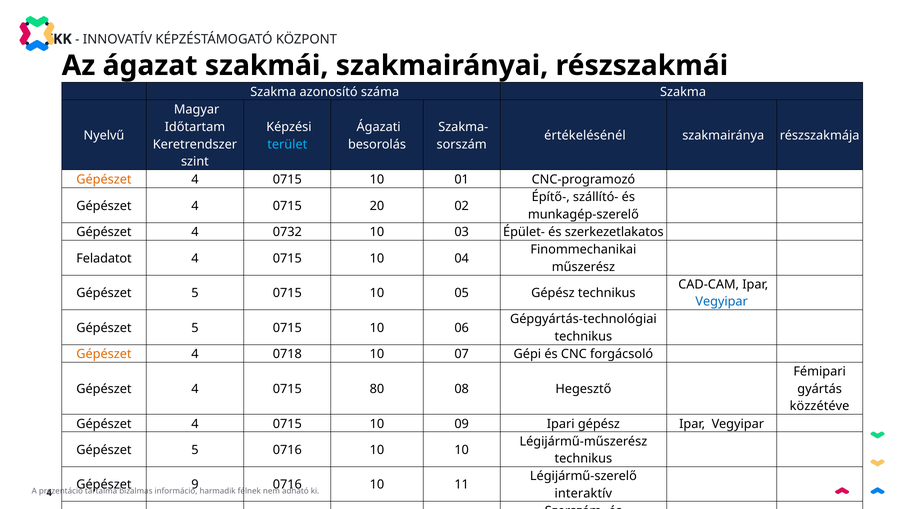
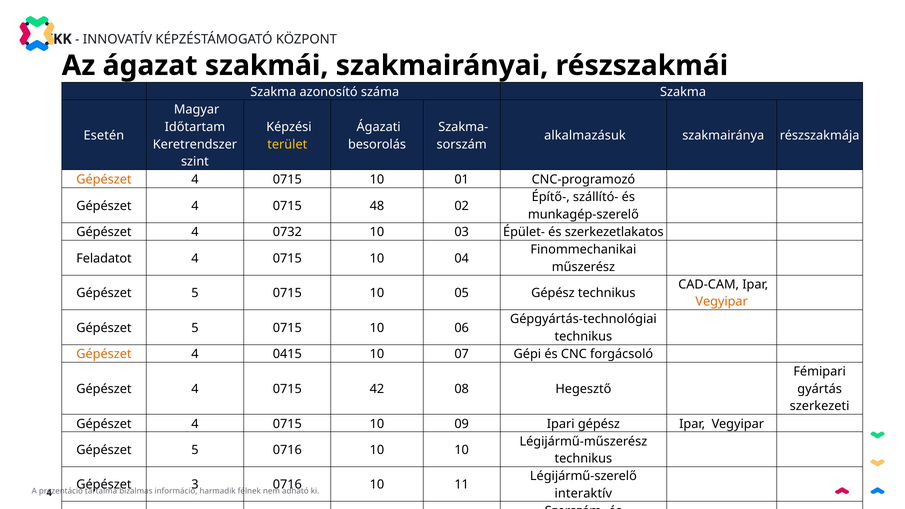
Nyelvű: Nyelvű -> Esetén
értékelésénél: értékelésénél -> alkalmazásuk
terület colour: light blue -> yellow
20: 20 -> 48
Vegyipar at (722, 302) colour: blue -> orange
0718: 0718 -> 0415
80: 80 -> 42
közzétéve: közzétéve -> szerkezeti
9: 9 -> 3
